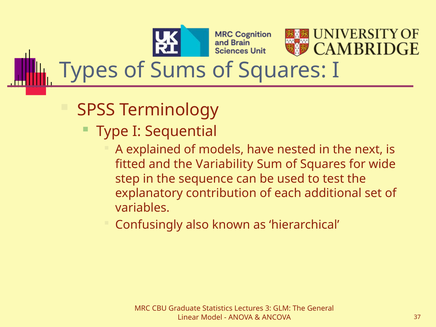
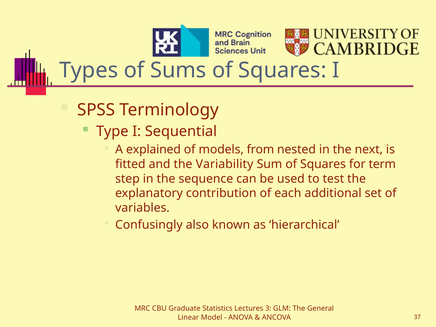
have: have -> from
wide: wide -> term
